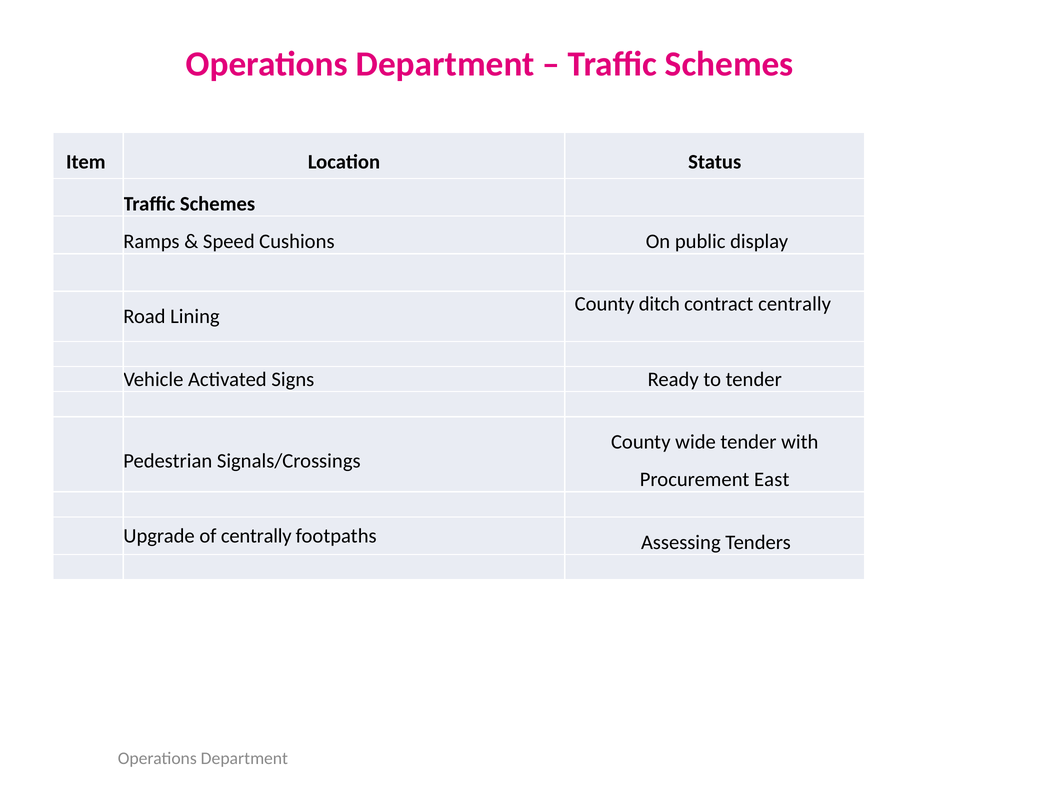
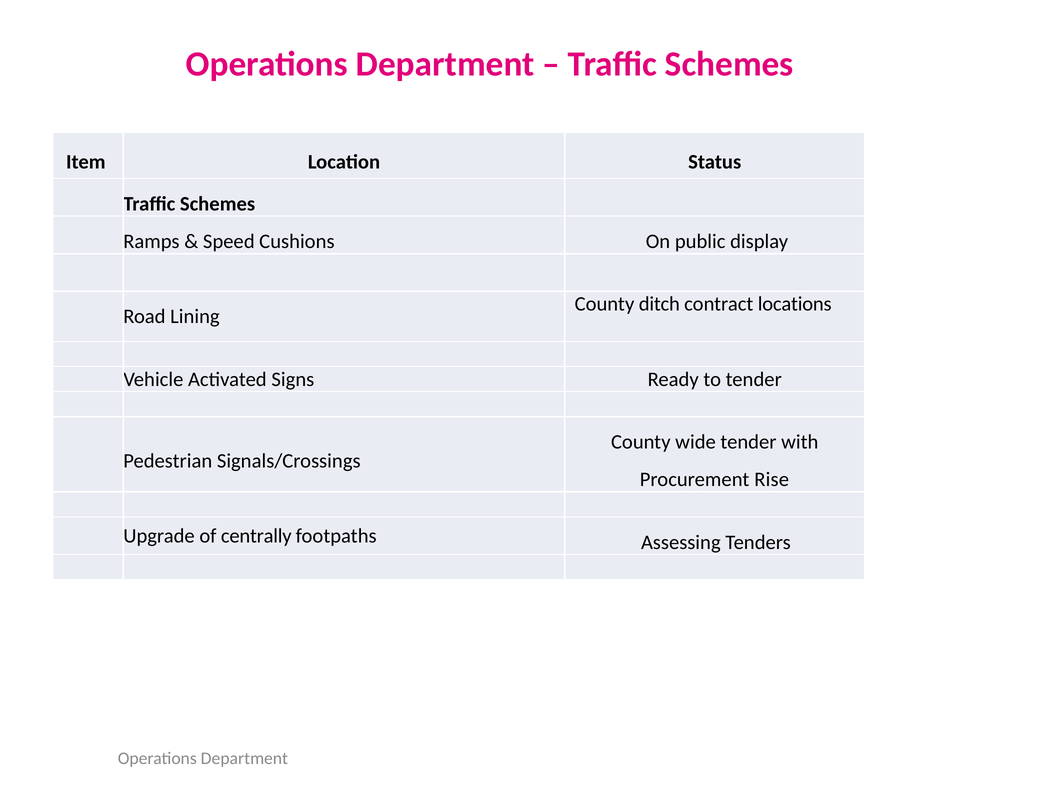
contract centrally: centrally -> locations
East: East -> Rise
